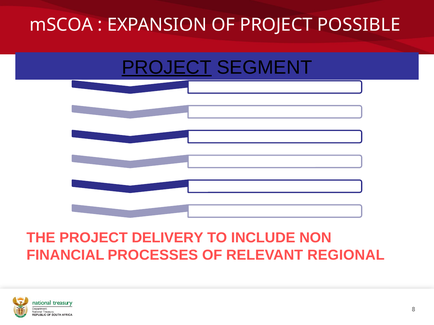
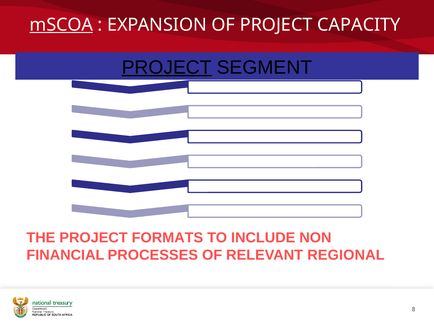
mSCOA underline: none -> present
POSSIBLE: POSSIBLE -> CAPACITY
DELIVERY: DELIVERY -> FORMATS
